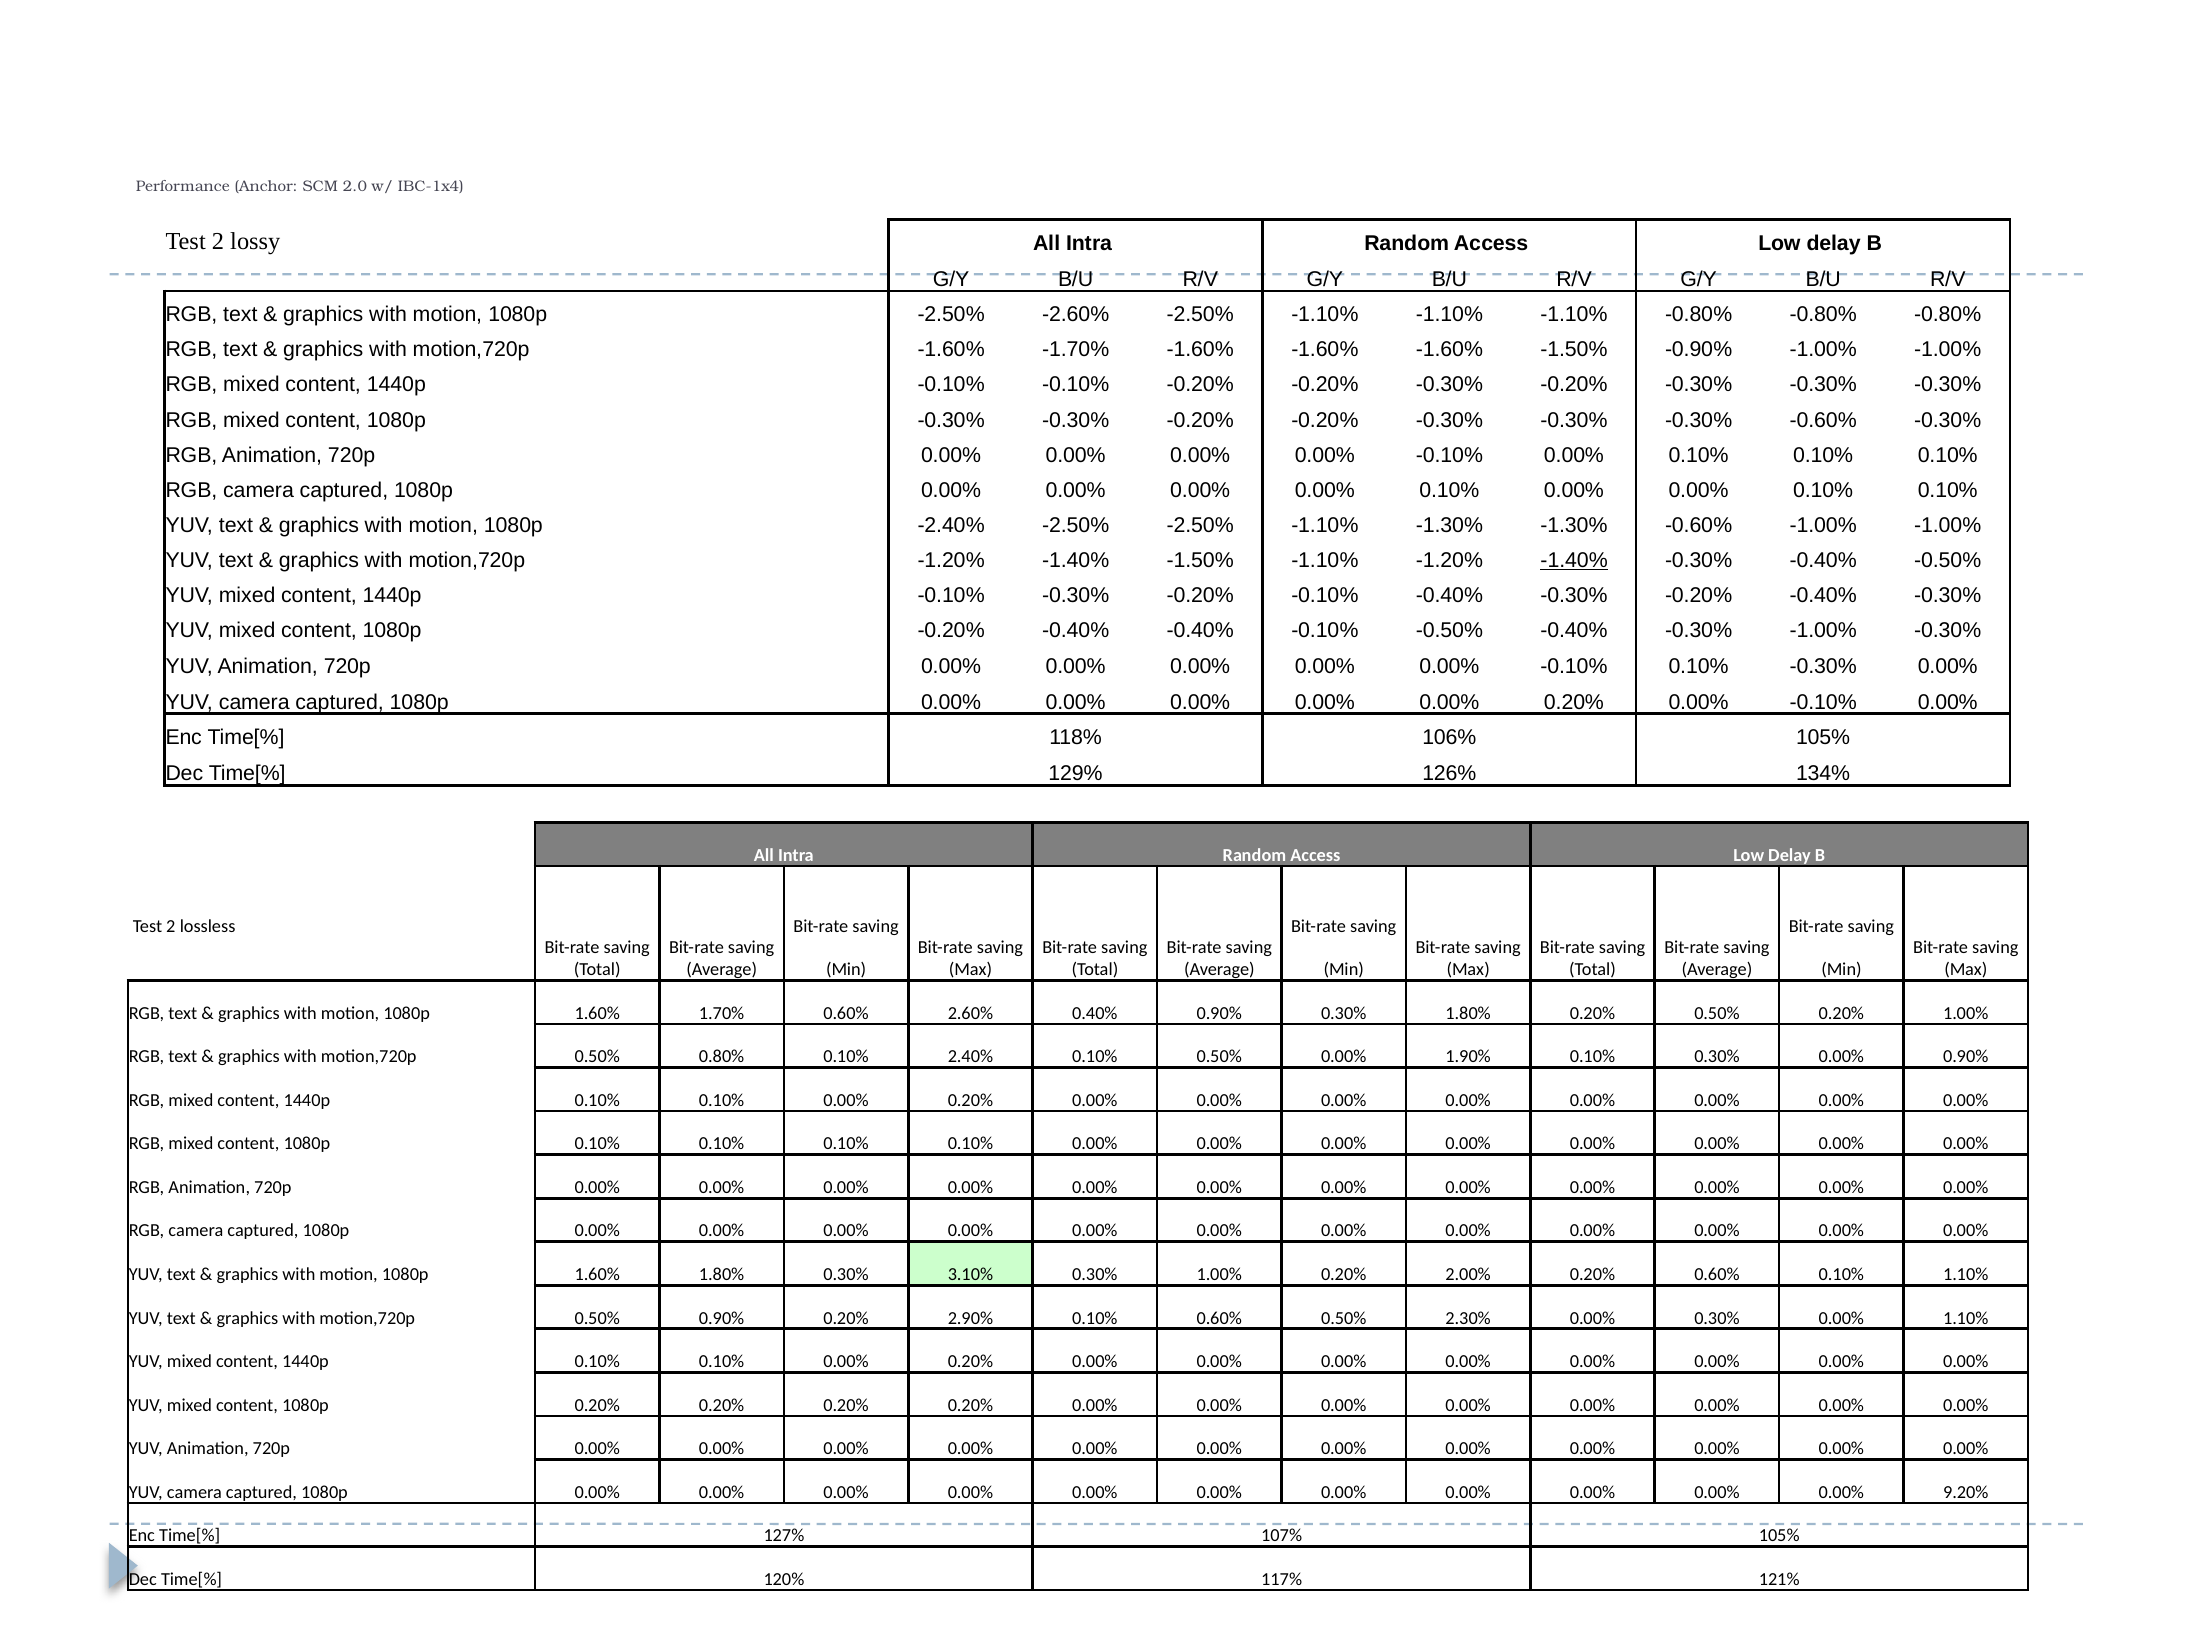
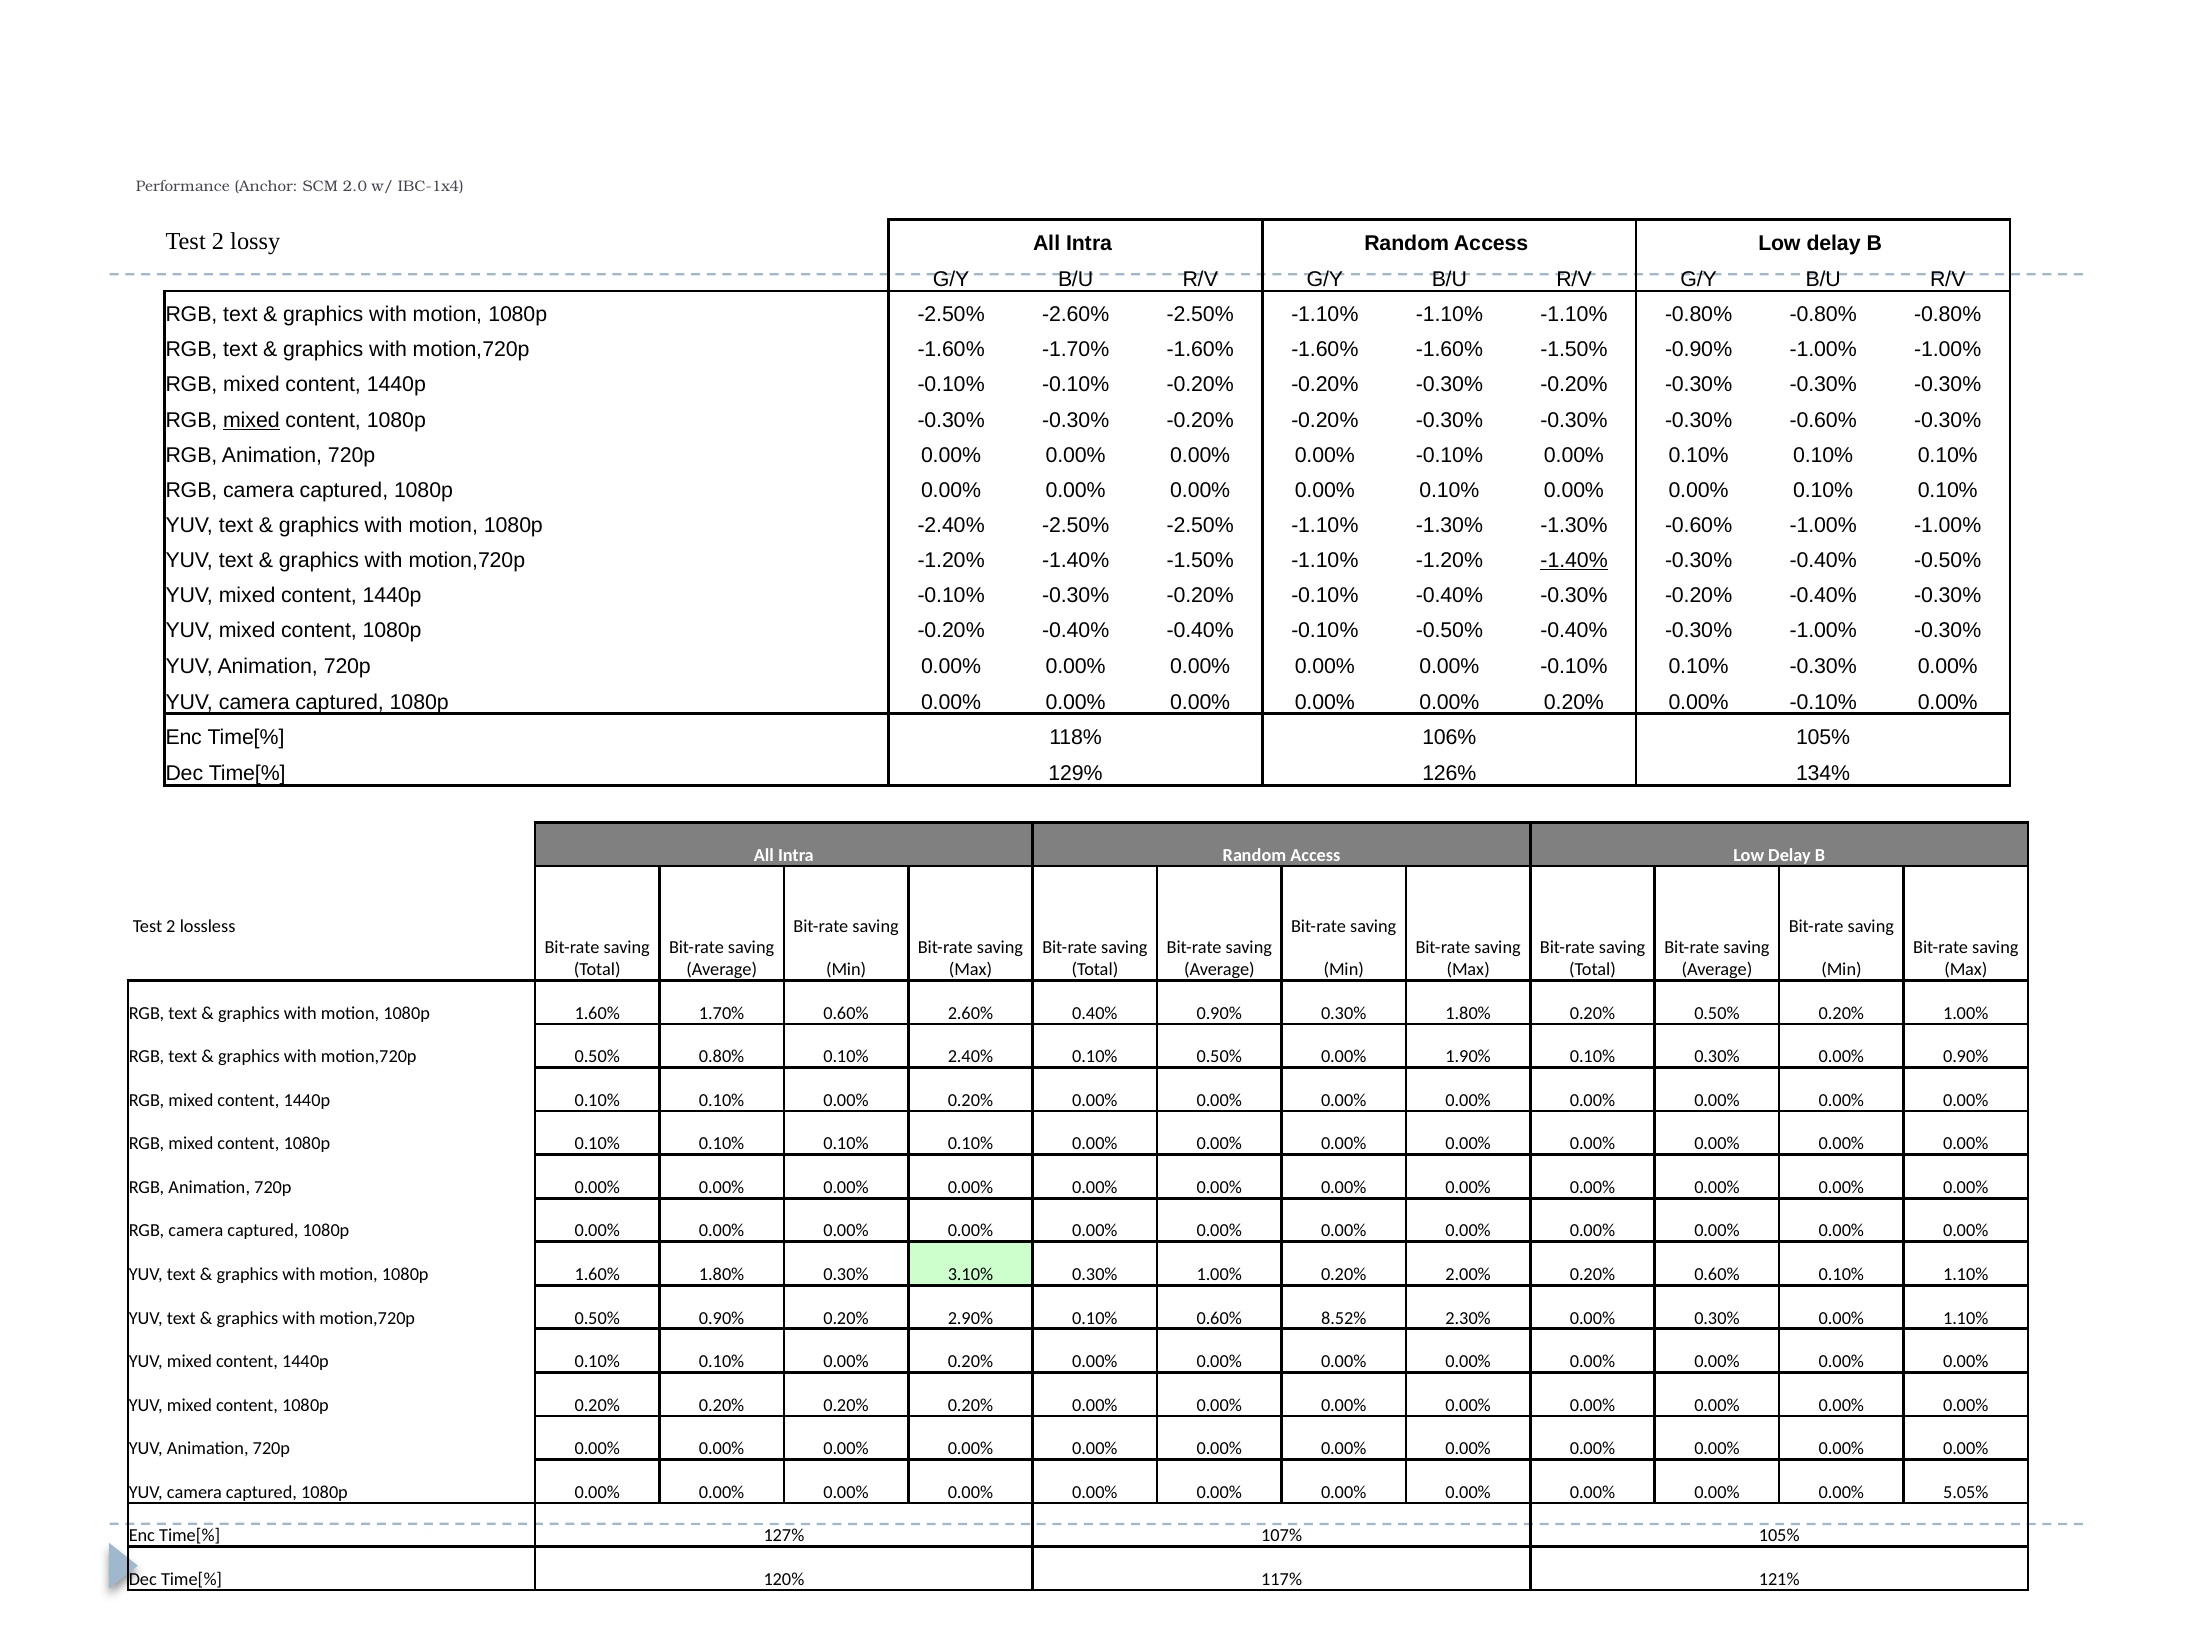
mixed at (251, 420) underline: none -> present
0.60% 0.50%: 0.50% -> 8.52%
9.20%: 9.20% -> 5.05%
